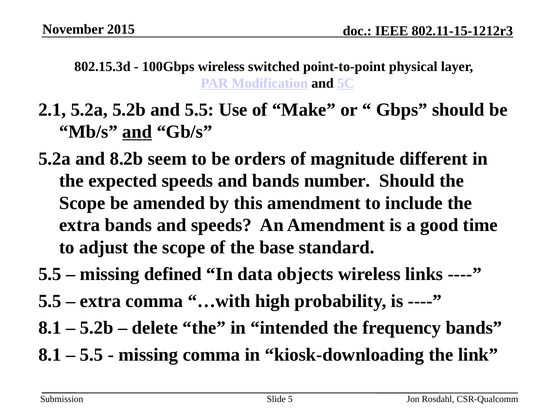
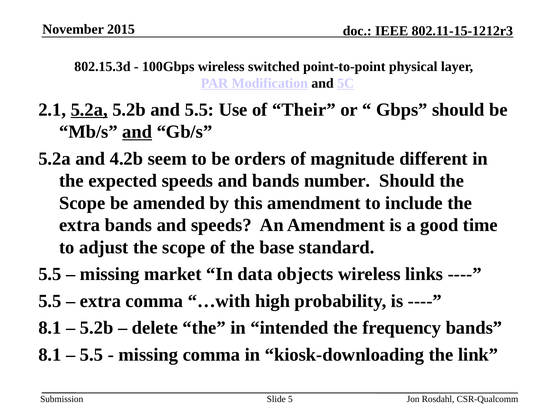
5.2a at (89, 110) underline: none -> present
Make: Make -> Their
8.2b: 8.2b -> 4.2b
defined: defined -> market
